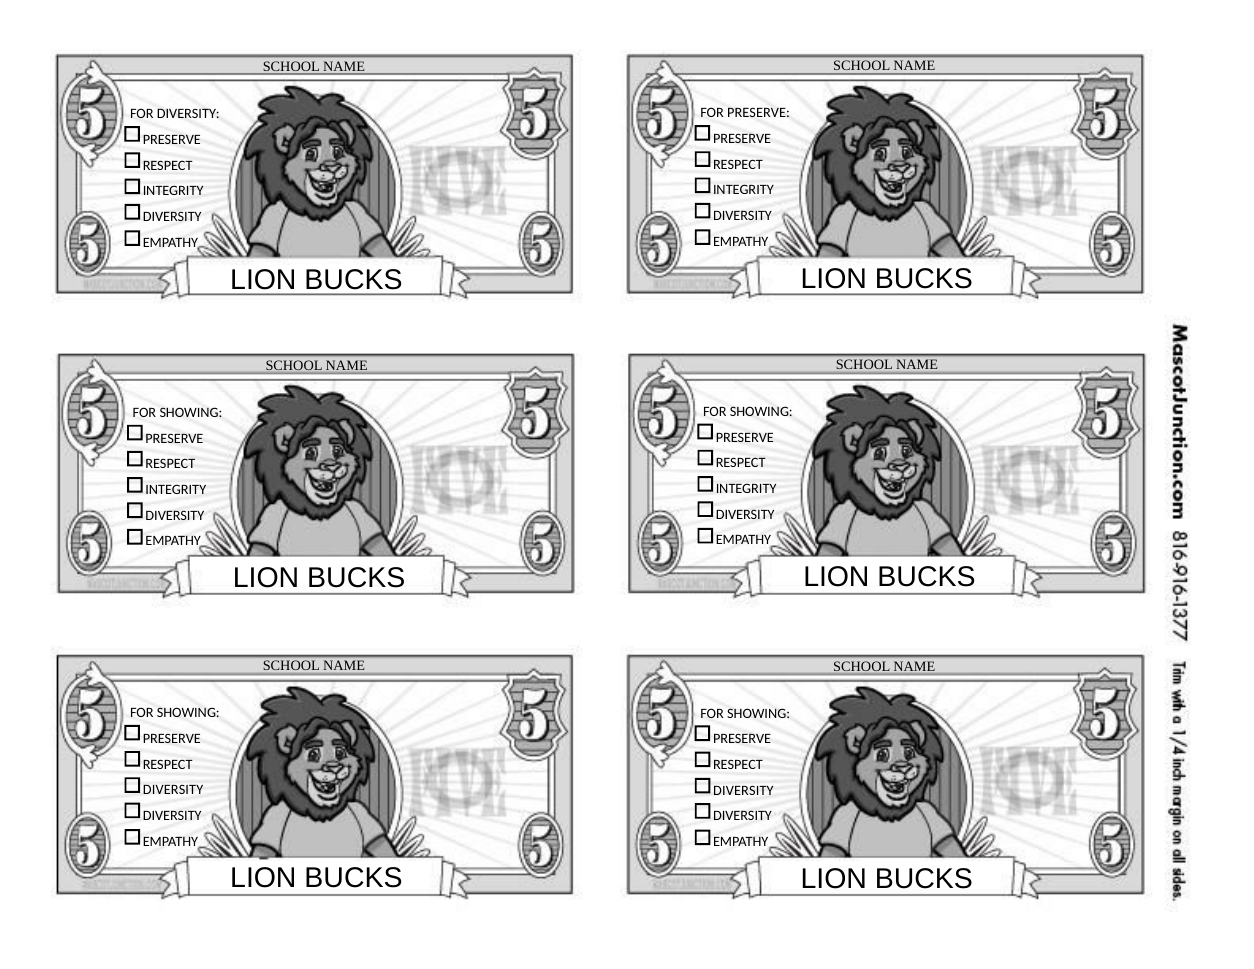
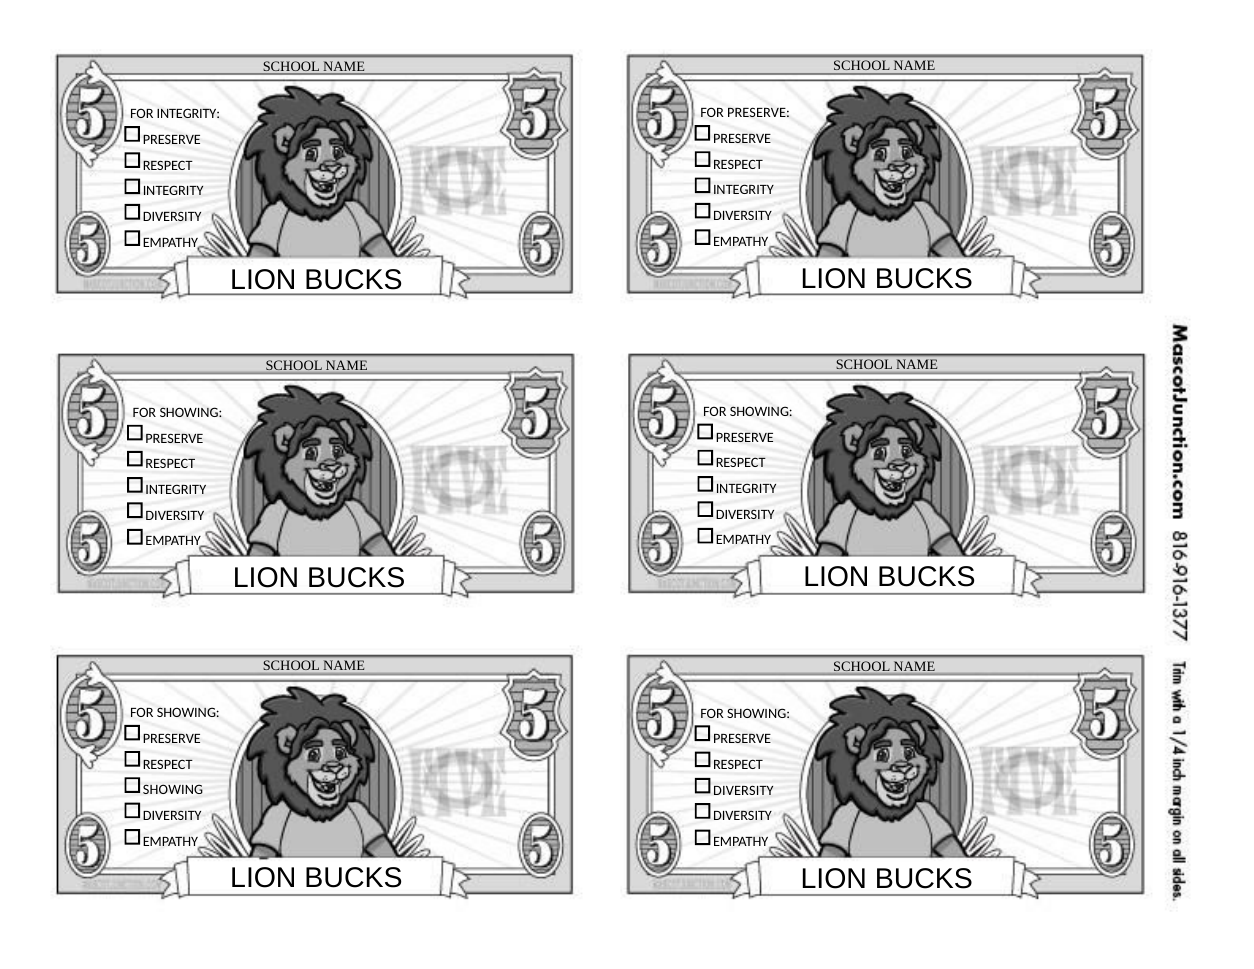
FOR DIVERSITY: DIVERSITY -> INTEGRITY
DIVERSITY at (173, 790): DIVERSITY -> SHOWING
